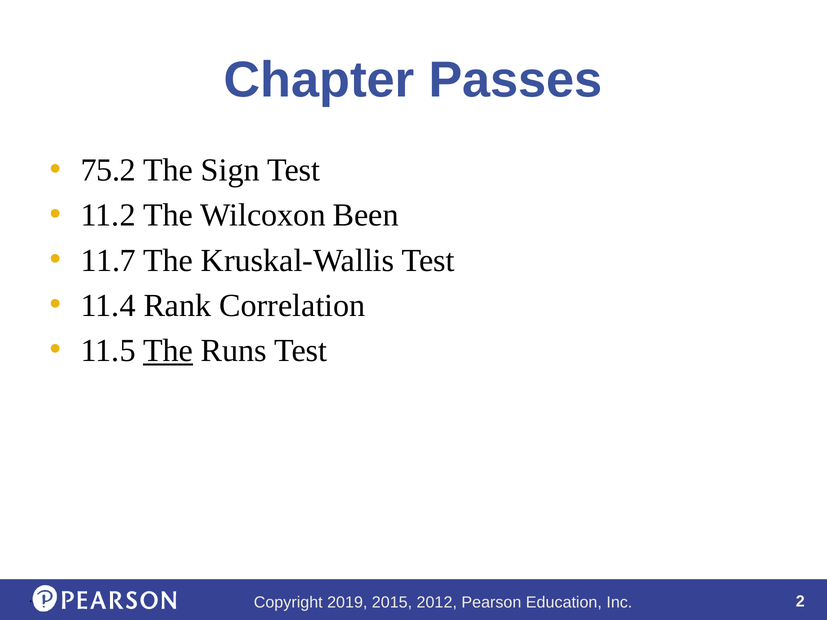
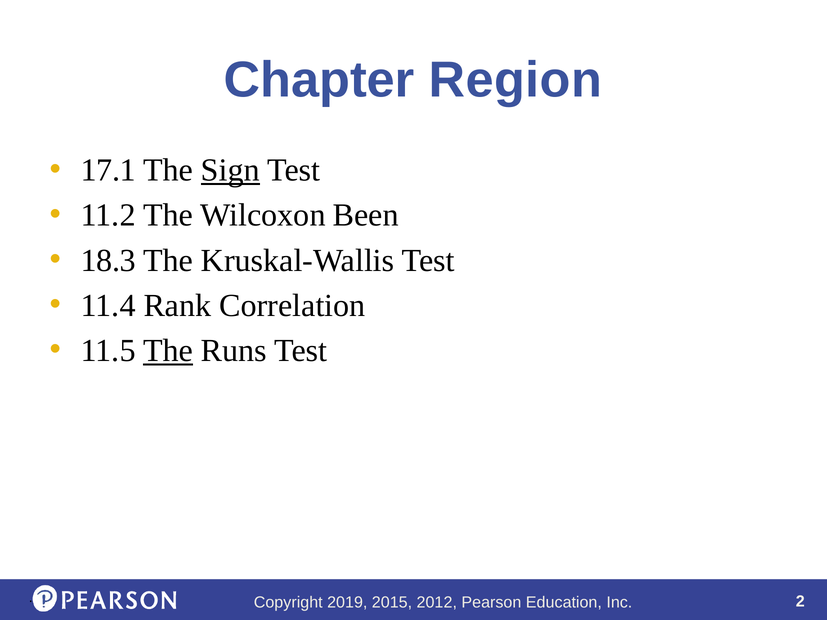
Passes: Passes -> Region
75.2: 75.2 -> 17.1
Sign underline: none -> present
11.7: 11.7 -> 18.3
